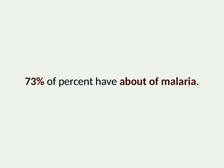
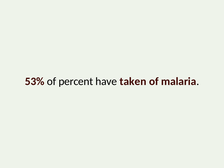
73%: 73% -> 53%
about: about -> taken
